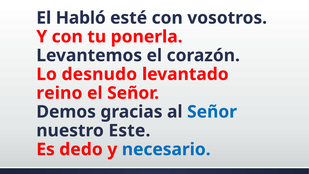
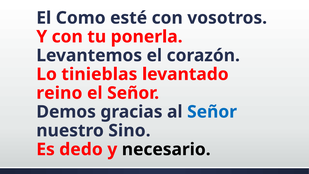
Habló: Habló -> Como
desnudo: desnudo -> tinieblas
Este: Este -> Sino
necesario colour: blue -> black
